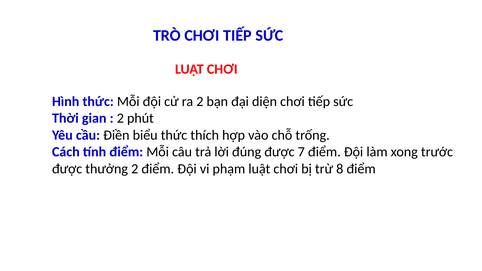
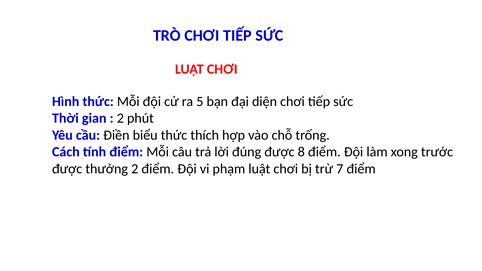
ra 2: 2 -> 5
7: 7 -> 8
8: 8 -> 7
